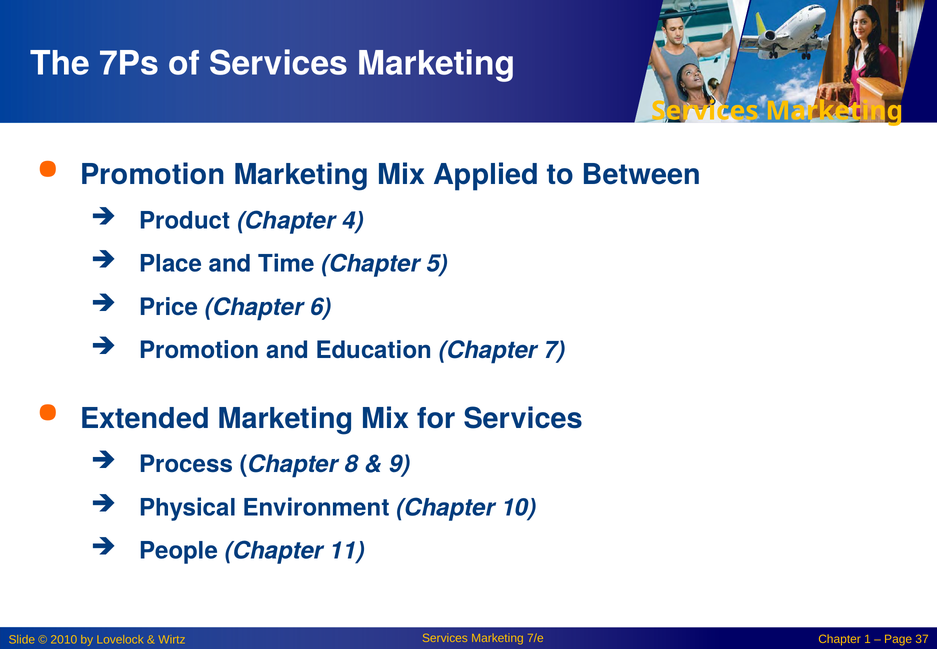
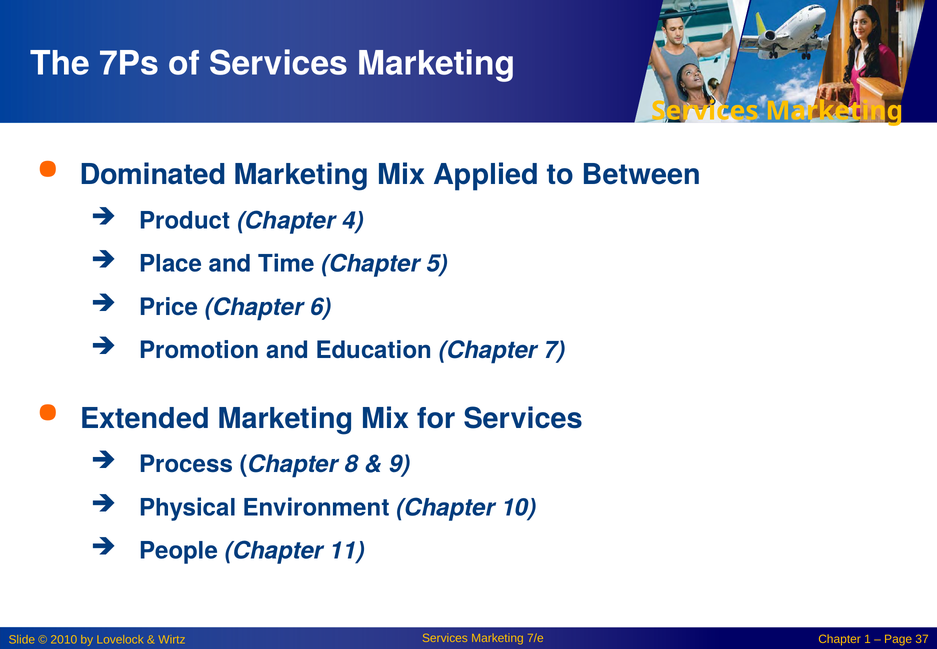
Promotion at (153, 175): Promotion -> Dominated
